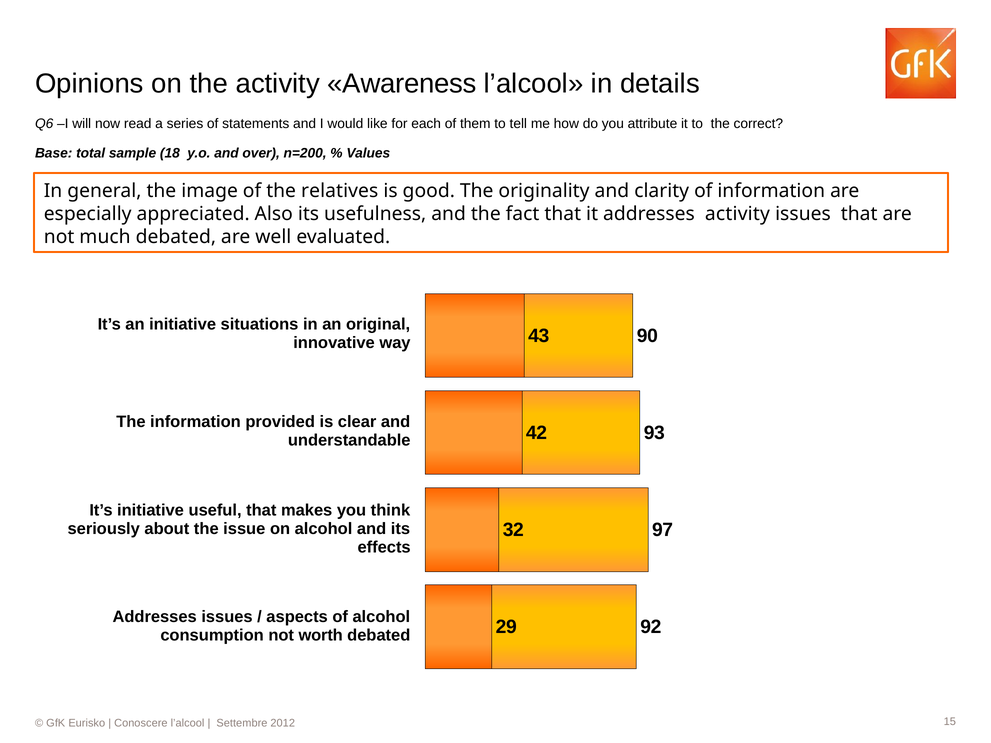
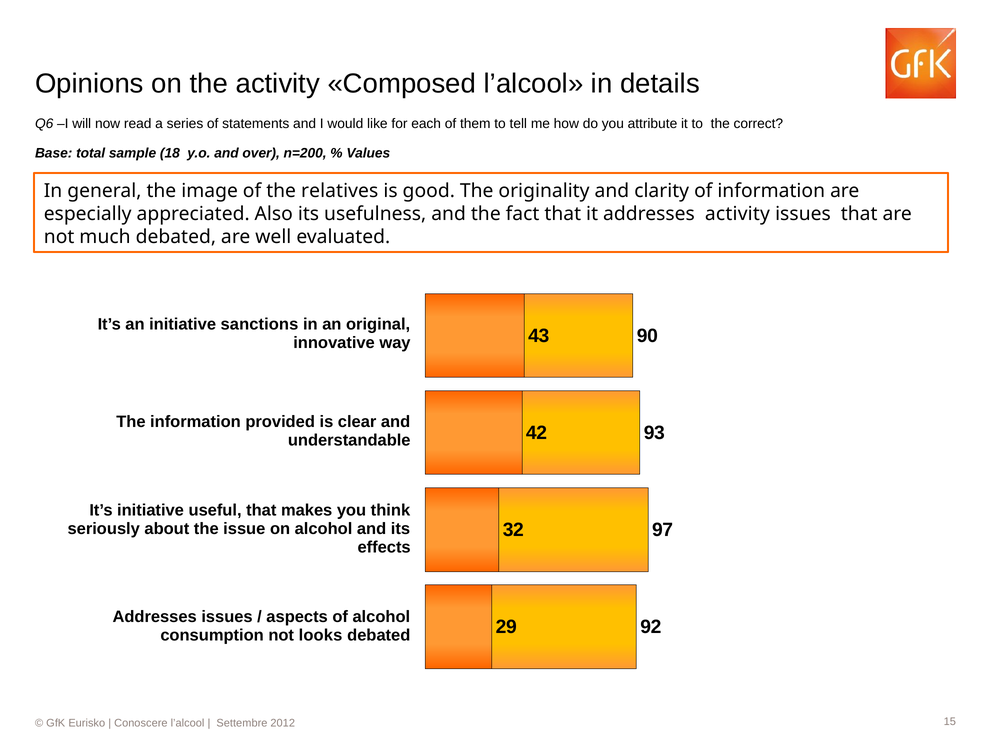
Awareness: Awareness -> Composed
situations: situations -> sanctions
worth: worth -> looks
